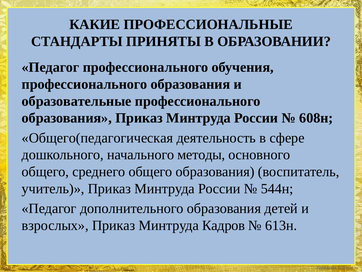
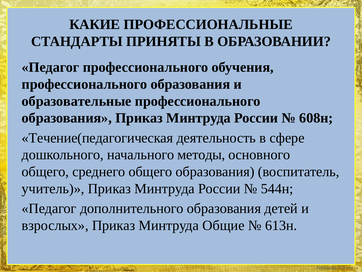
Общего(педагогическая: Общего(педагогическая -> Течение(педагогическая
Кадров: Кадров -> Общие
